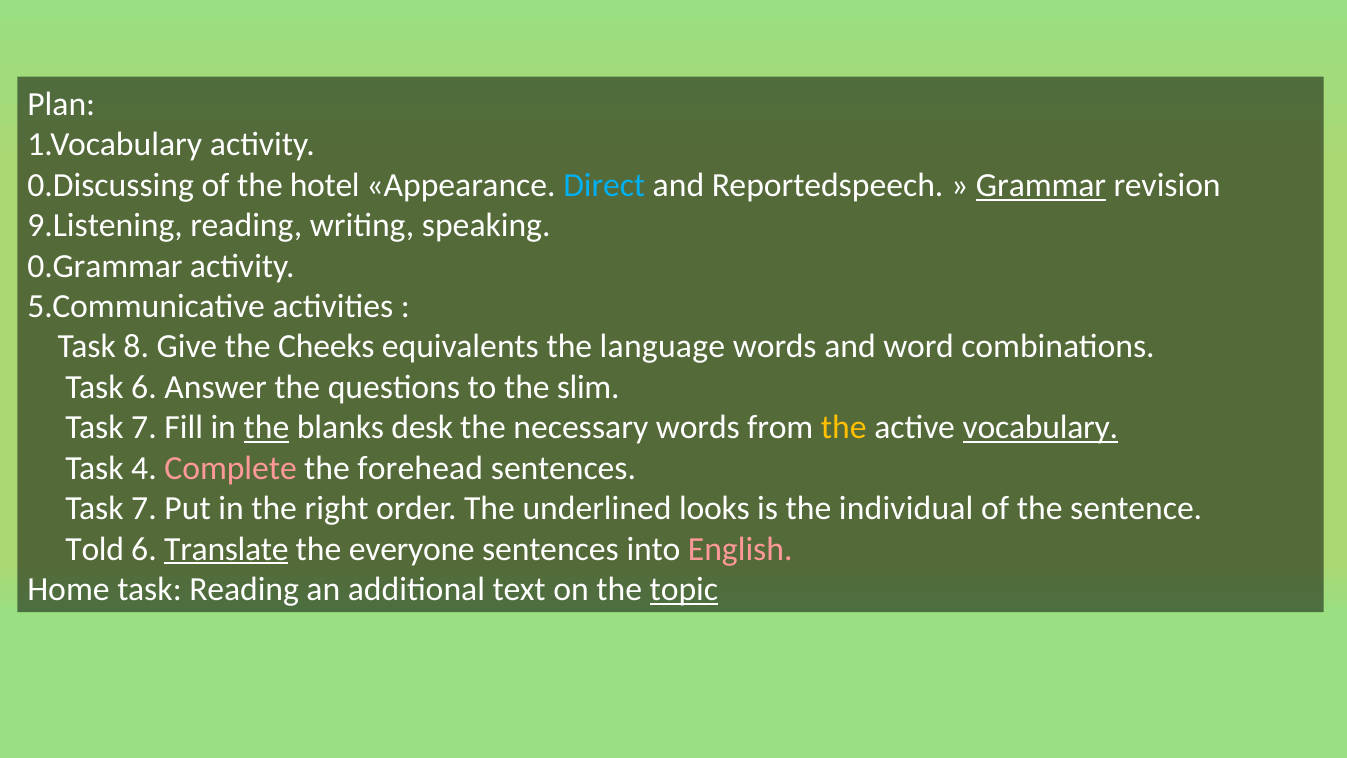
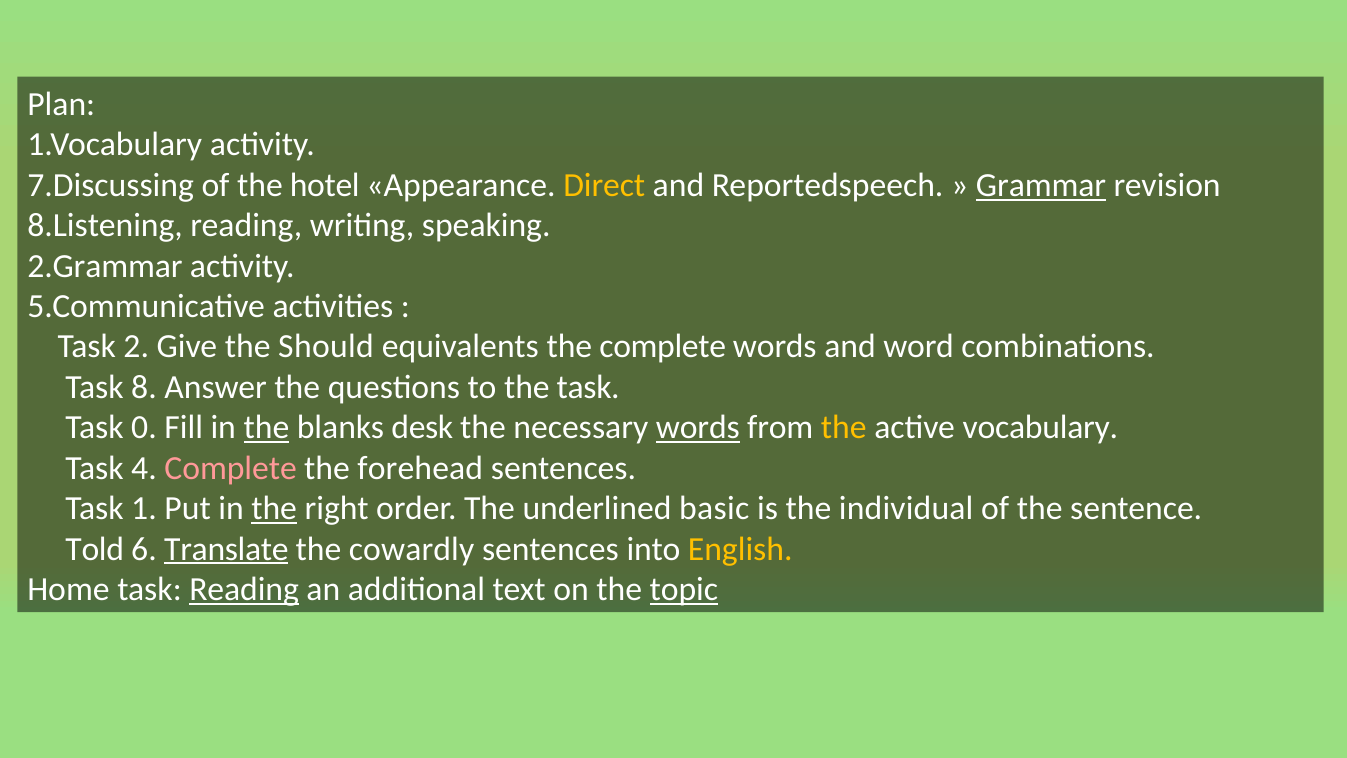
0.Discussing: 0.Discussing -> 7.Discussing
Direct colour: light blue -> yellow
9.Listening: 9.Listening -> 8.Listening
0.Grammar: 0.Grammar -> 2.Grammar
8: 8 -> 2
Cheeks: Cheeks -> Should
the language: language -> complete
Task 6: 6 -> 8
the slim: slim -> task
7 at (144, 427): 7 -> 0
words at (698, 427) underline: none -> present
vocabulary underline: present -> none
7 at (144, 508): 7 -> 1
the at (274, 508) underline: none -> present
looks: looks -> basic
everyone: everyone -> cowardly
English colour: pink -> yellow
Reading at (244, 589) underline: none -> present
